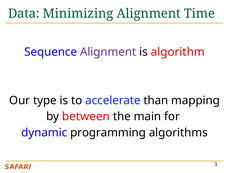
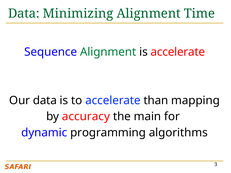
Alignment at (108, 52) colour: purple -> green
is algorithm: algorithm -> accelerate
Our type: type -> data
between: between -> accuracy
